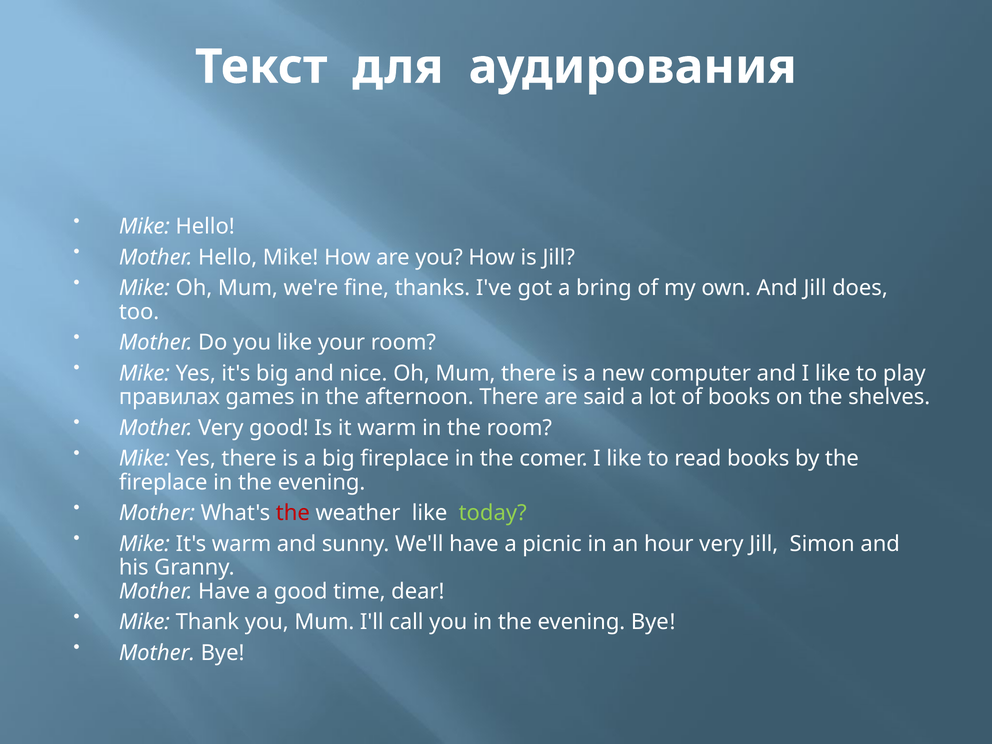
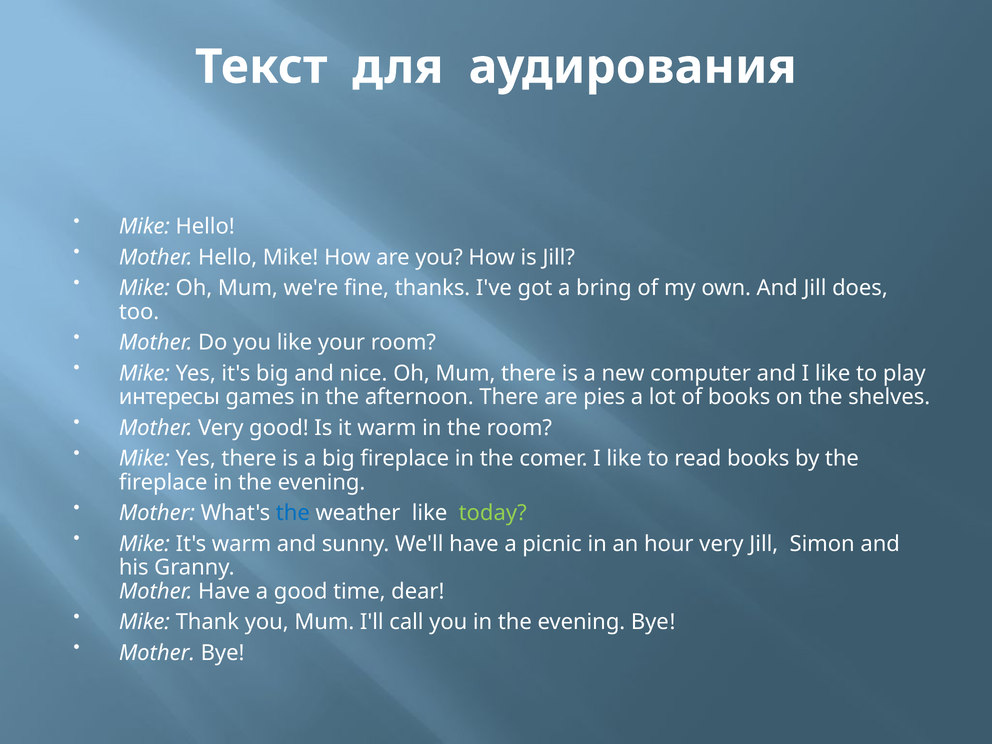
правилах: правилах -> интересы
said: said -> pies
the at (293, 513) colour: red -> blue
